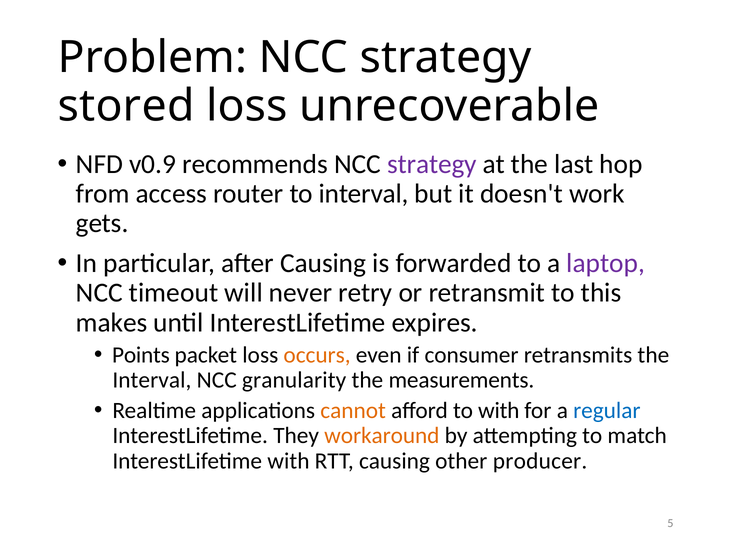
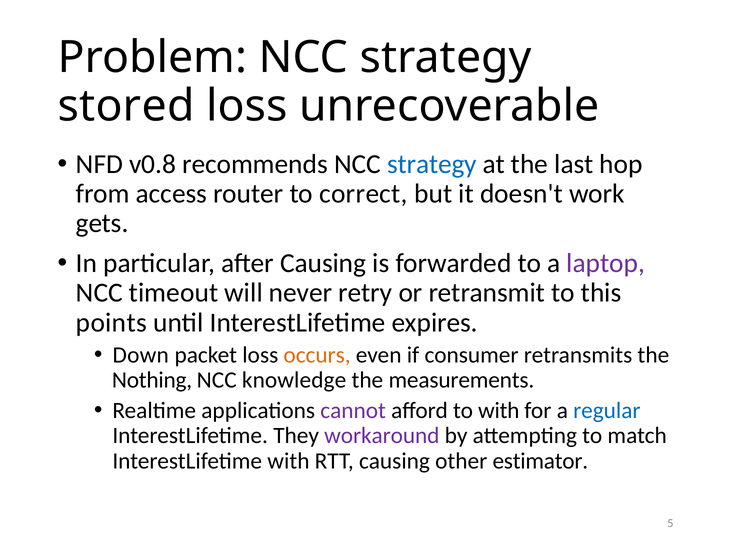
v0.9: v0.9 -> v0.8
strategy at (432, 164) colour: purple -> blue
to interval: interval -> correct
makes: makes -> points
Points: Points -> Down
Interval at (152, 380): Interval -> Nothing
granularity: granularity -> knowledge
cannot colour: orange -> purple
workaround colour: orange -> purple
producer: producer -> estimator
